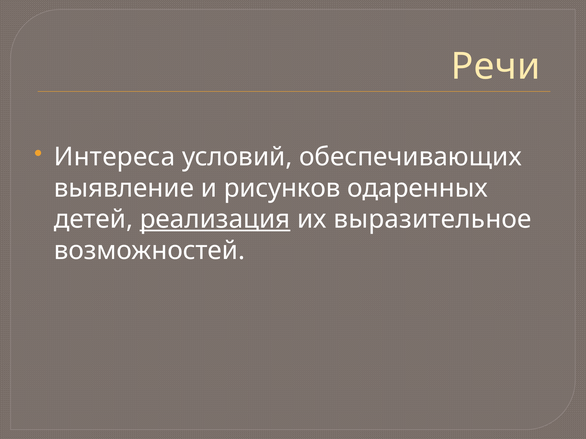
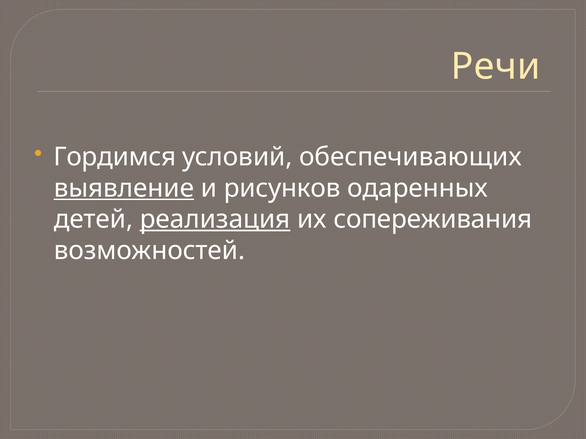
Интереса: Интереса -> Гордимся
выявление underline: none -> present
выразительное: выразительное -> сопереживания
